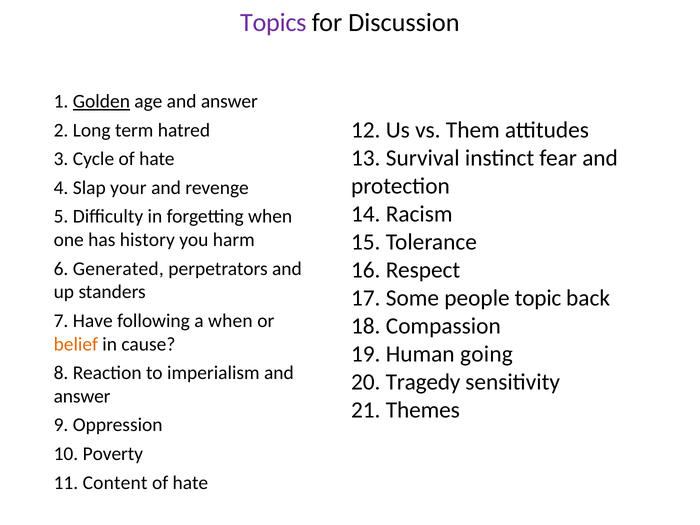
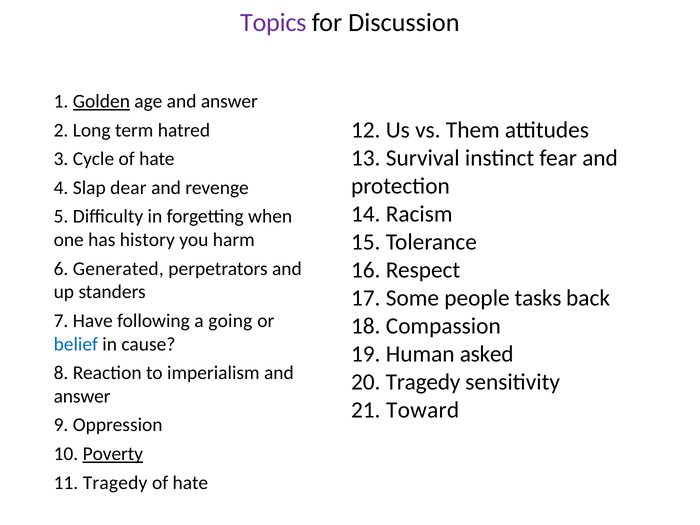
your: your -> dear
topic: topic -> tasks
a when: when -> going
belief colour: orange -> blue
going: going -> asked
Themes: Themes -> Toward
Poverty underline: none -> present
11 Content: Content -> Tragedy
